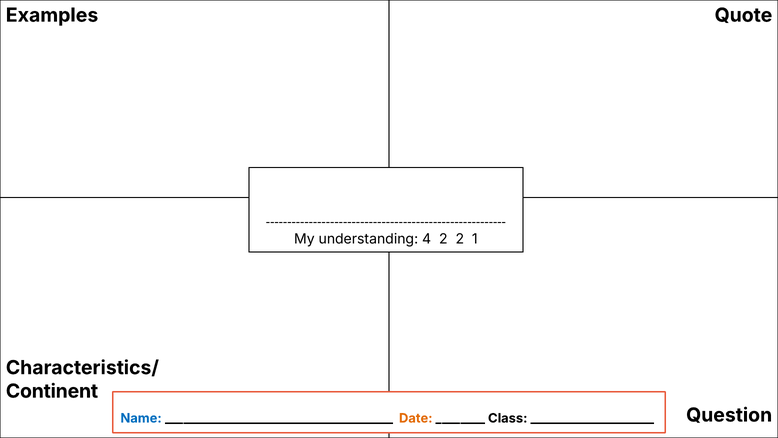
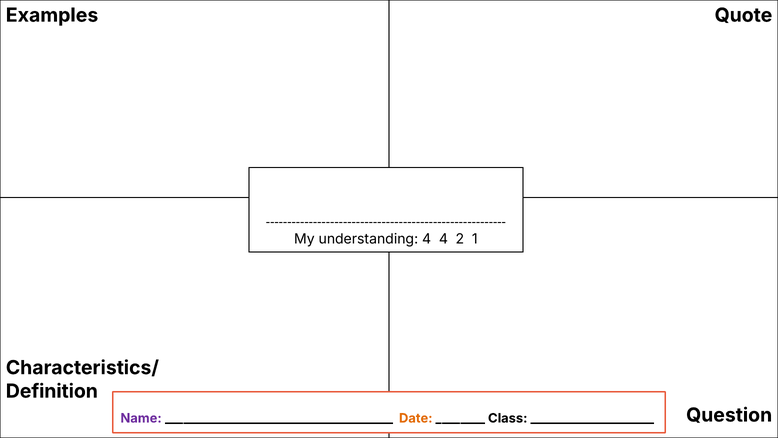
4 2: 2 -> 4
Continent: Continent -> Definition
Name colour: blue -> purple
